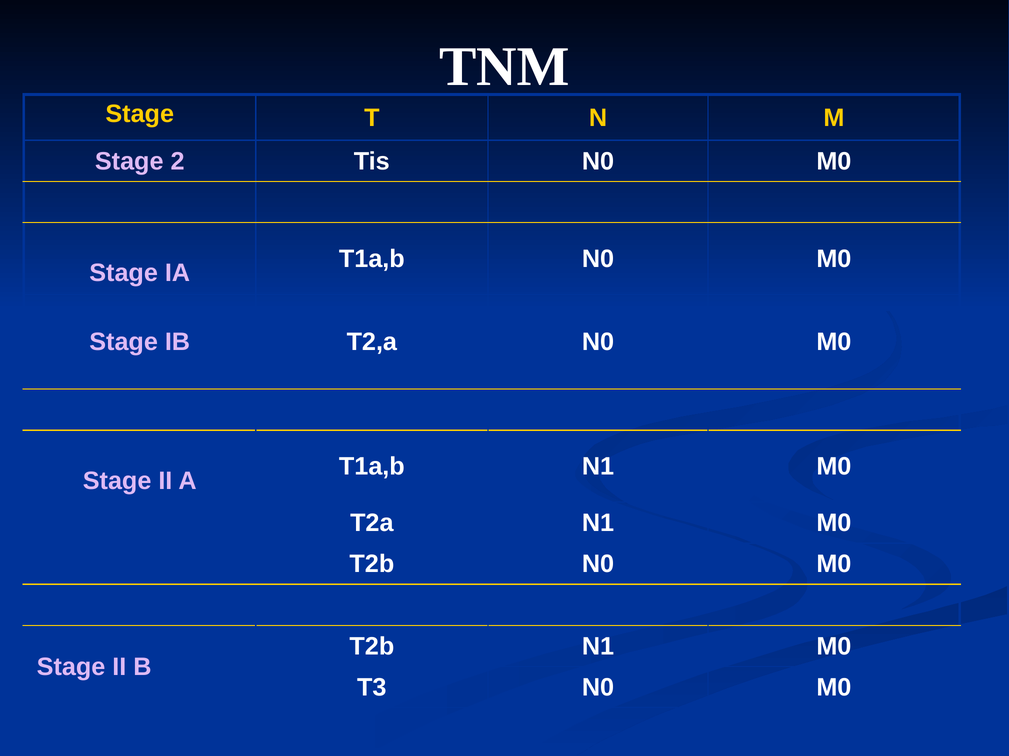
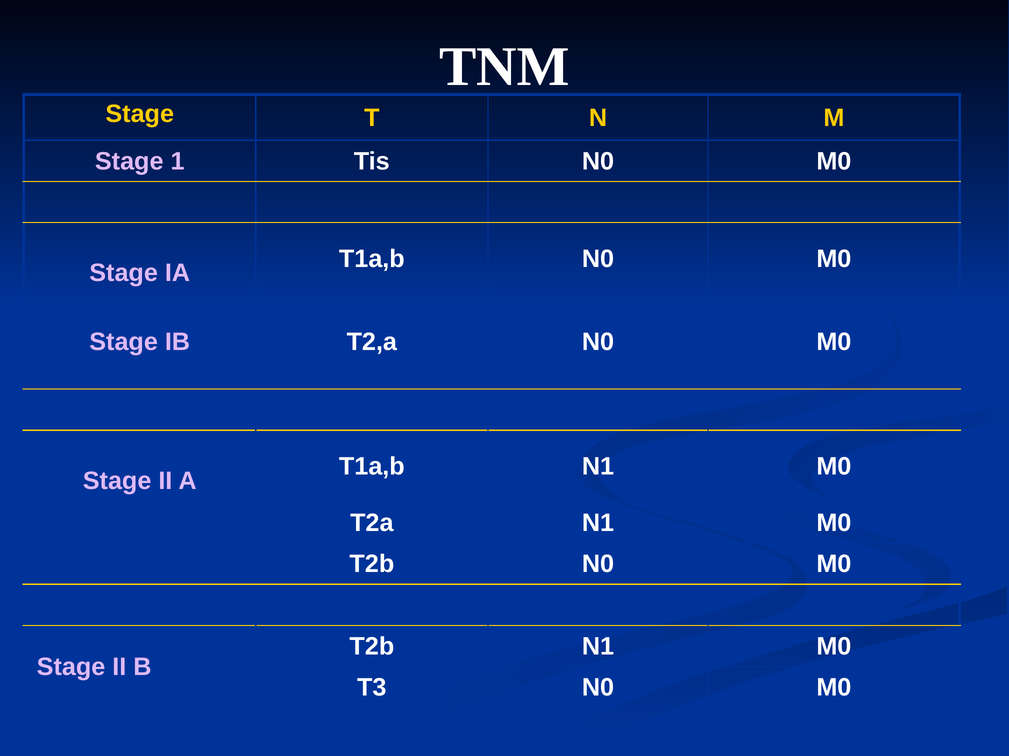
2: 2 -> 1
